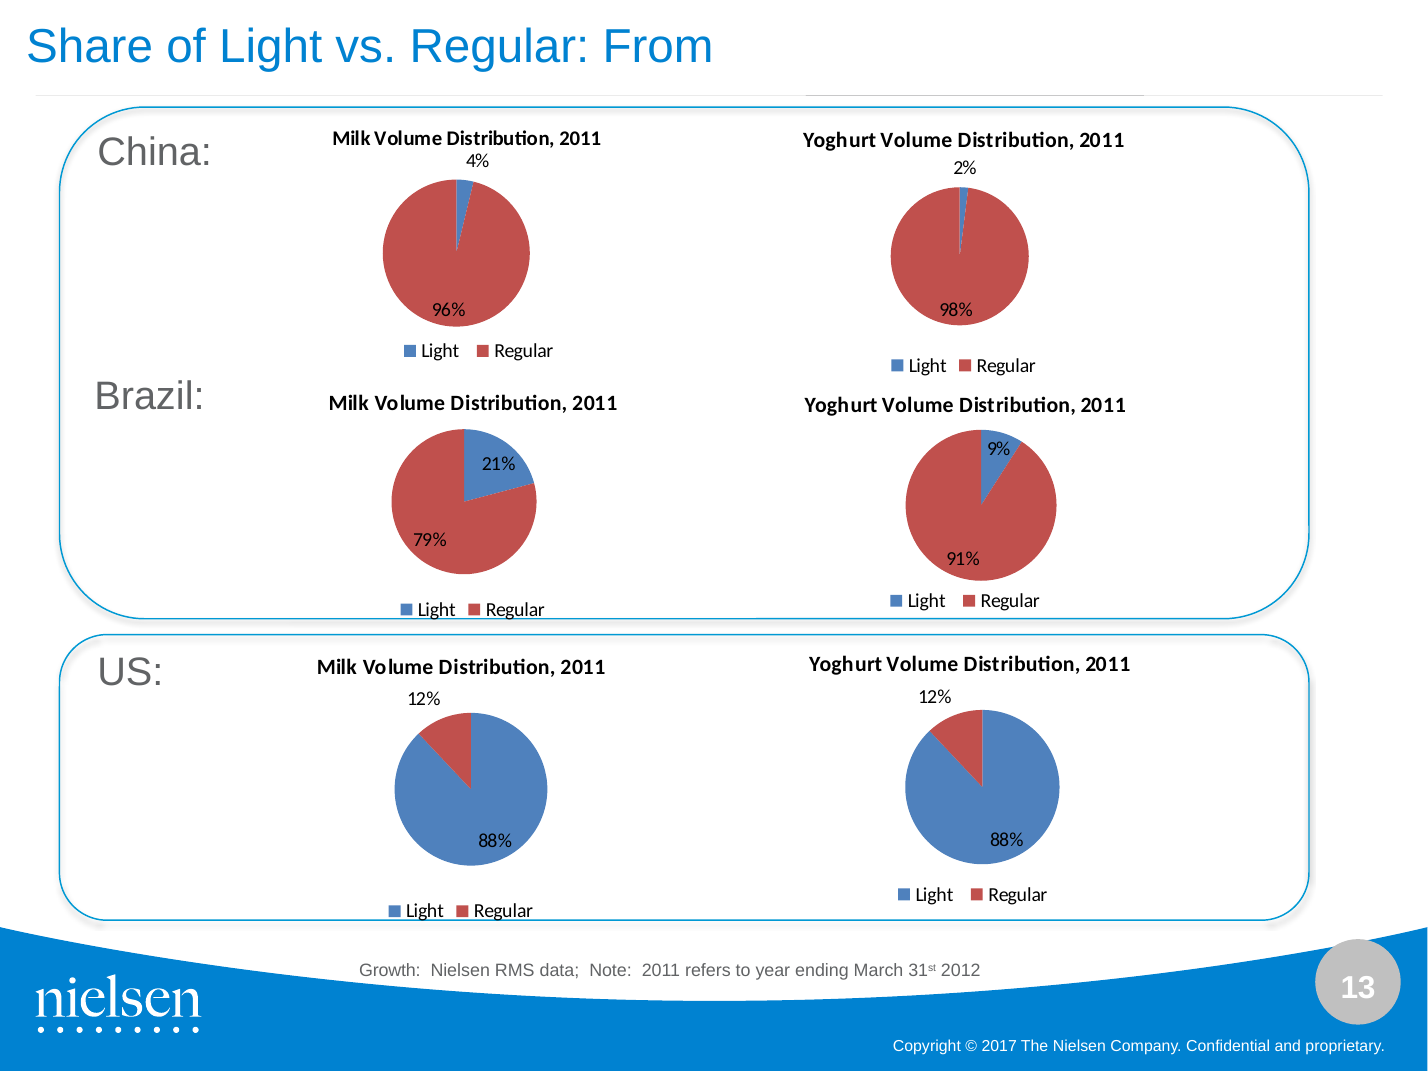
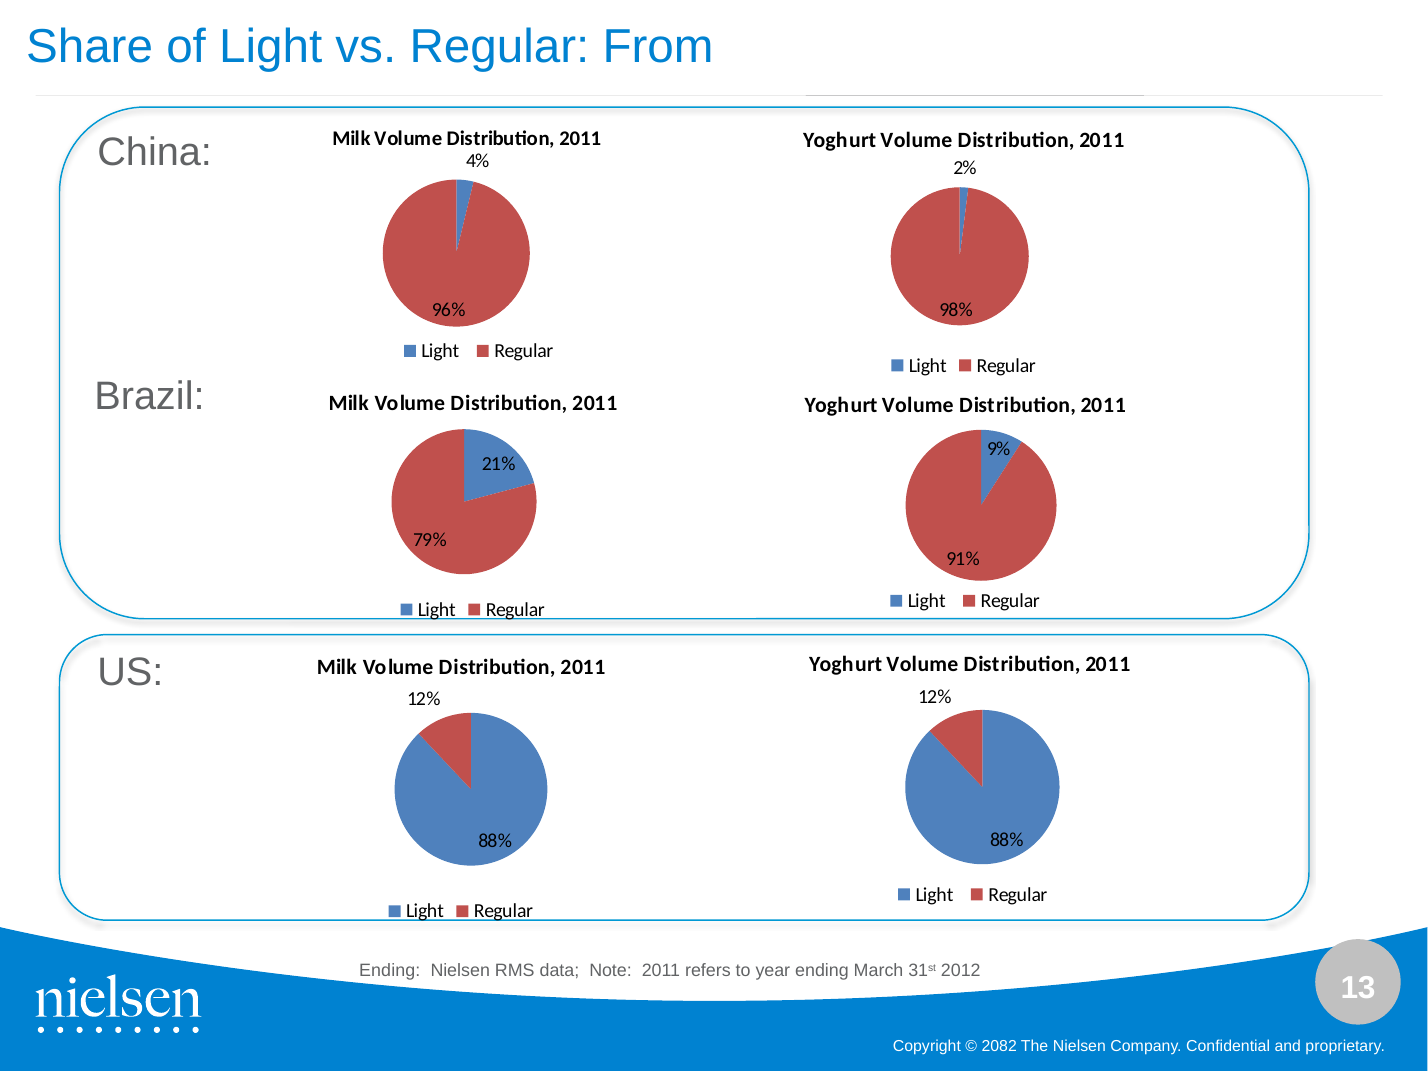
Growth at (390, 971): Growth -> Ending
2017: 2017 -> 2082
